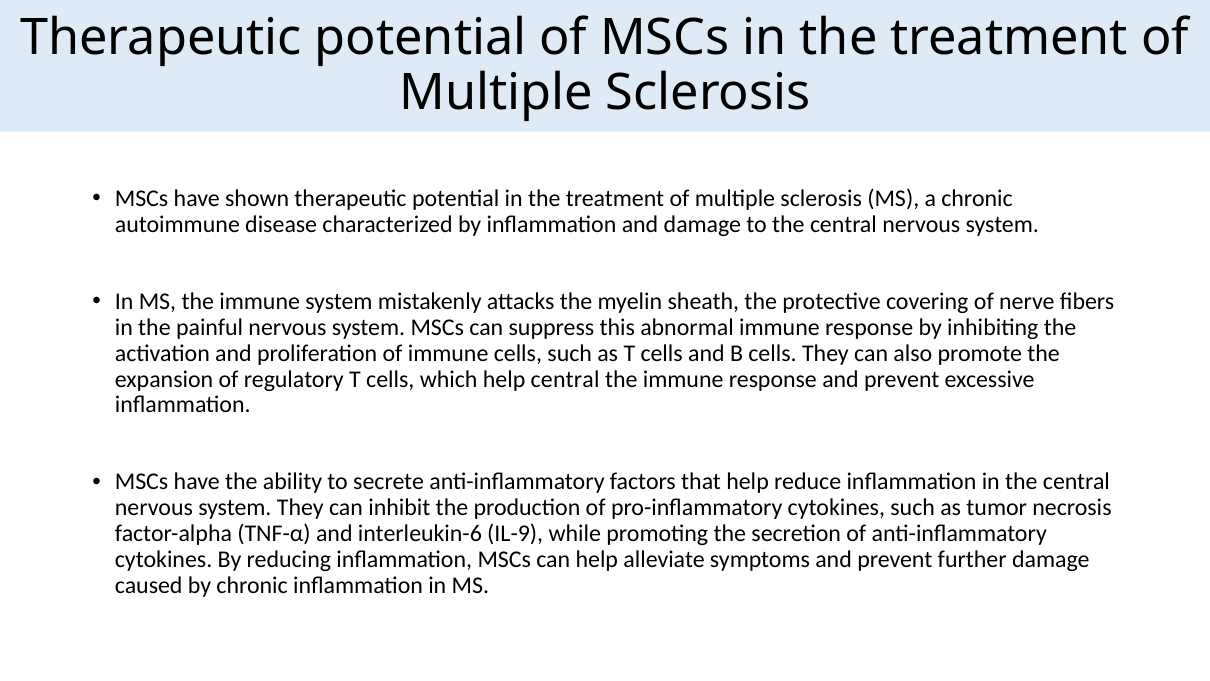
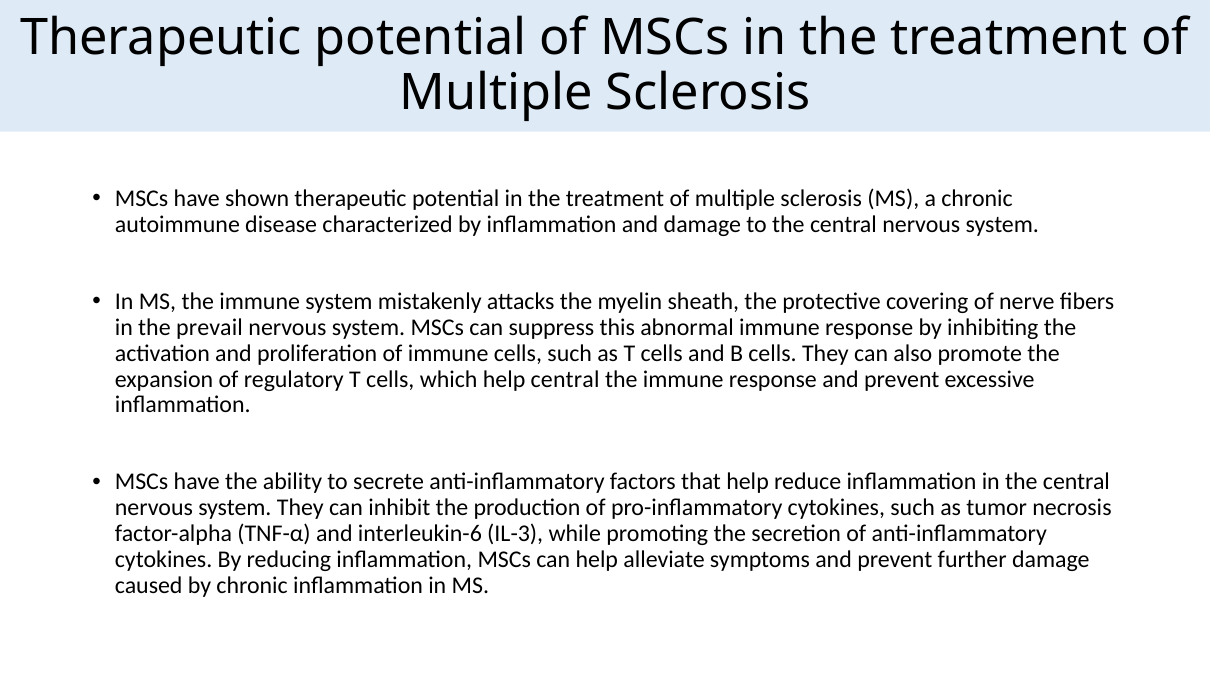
painful: painful -> prevail
IL-9: IL-9 -> IL-3
